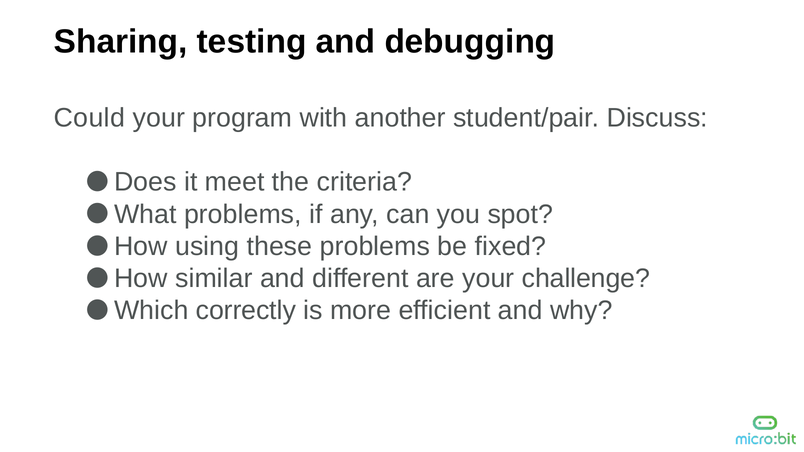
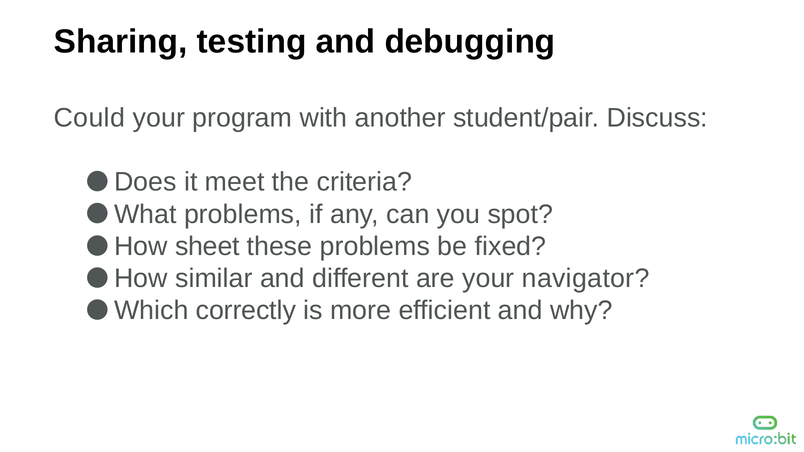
using: using -> sheet
challenge: challenge -> navigator
